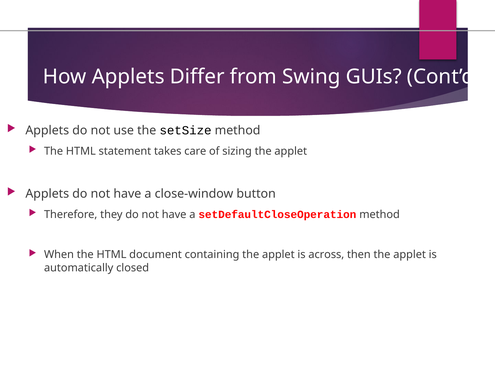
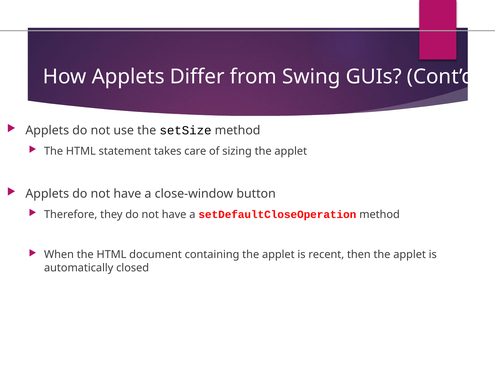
across: across -> recent
